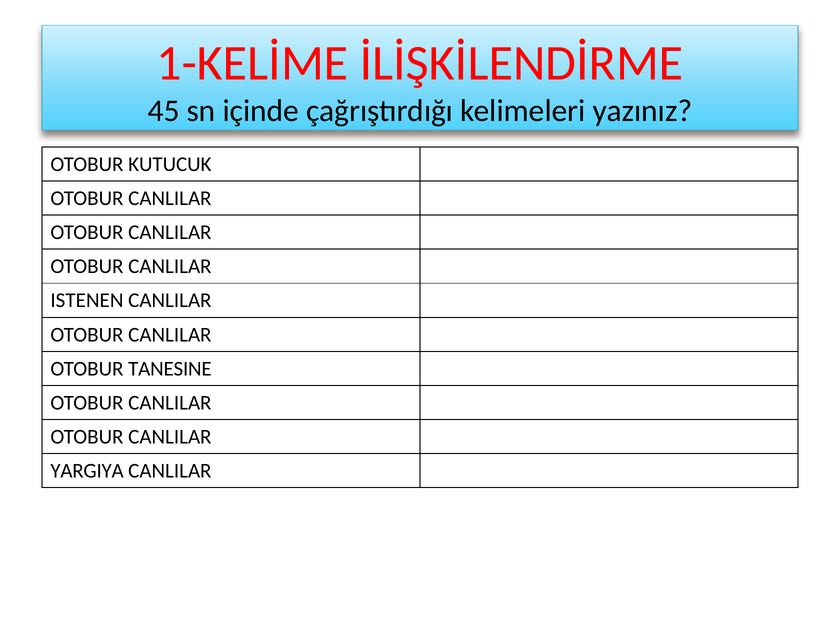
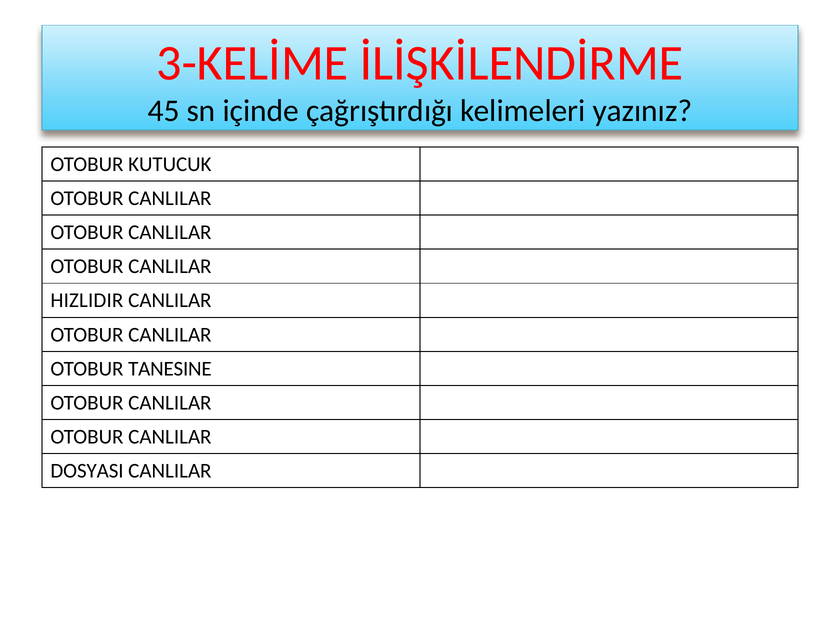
1-KELİME: 1-KELİME -> 3-KELİME
ISTENEN: ISTENEN -> HIZLIDIR
YARGIYA: YARGIYA -> DOSYASI
